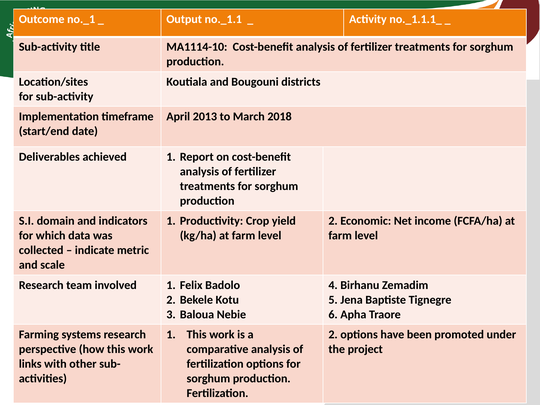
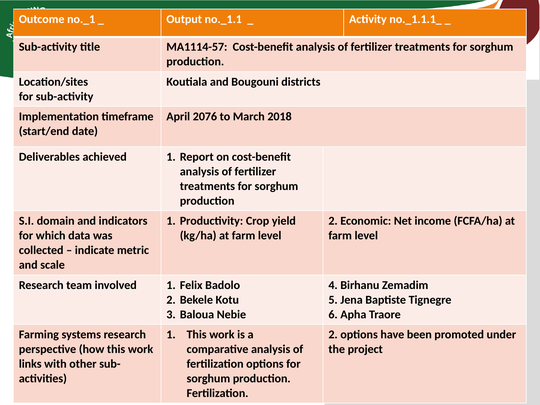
MA1114-10: MA1114-10 -> MA1114-57
2013: 2013 -> 2076
